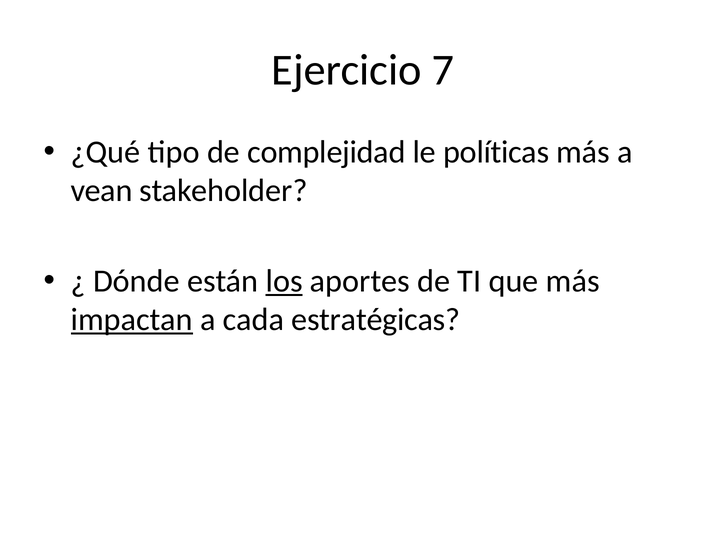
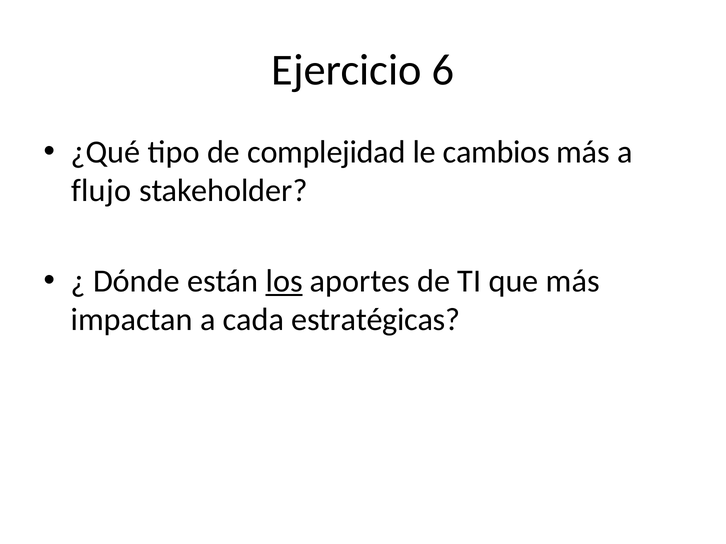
7: 7 -> 6
políticas: políticas -> cambios
vean: vean -> flujo
impactan underline: present -> none
